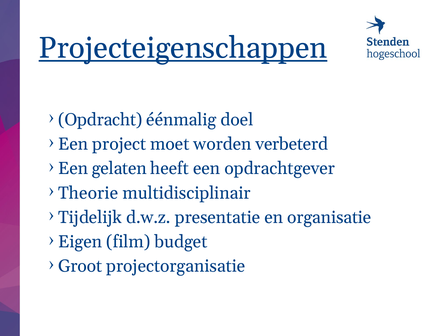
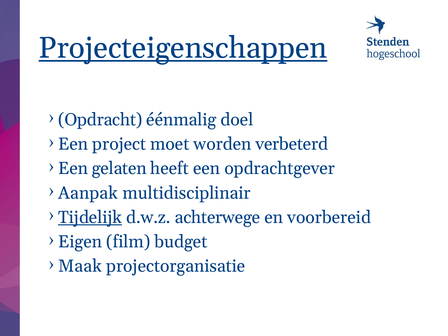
Theorie: Theorie -> Aanpak
Tijdelijk underline: none -> present
presentatie: presentatie -> achterwege
organisatie: organisatie -> voorbereid
Groot: Groot -> Maak
